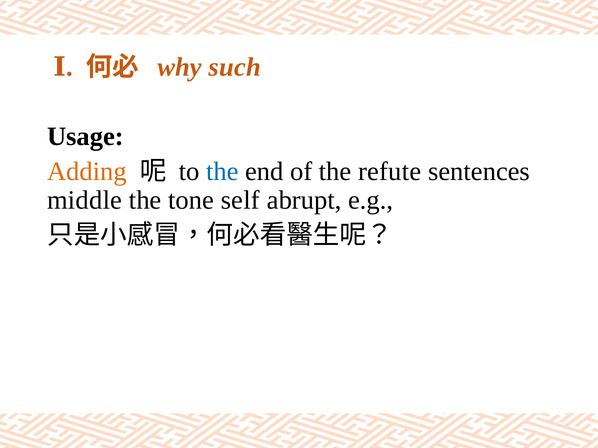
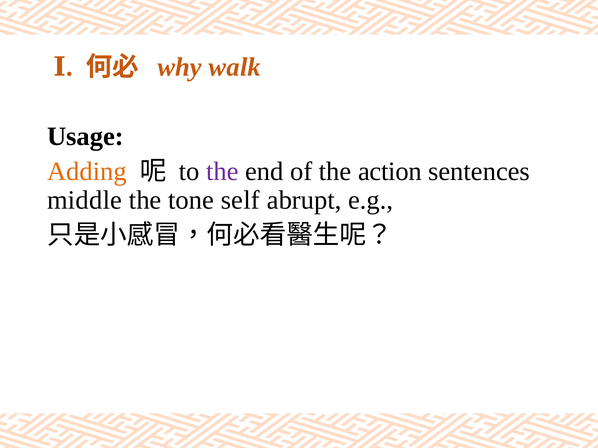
such: such -> walk
the at (222, 172) colour: blue -> purple
refute: refute -> action
